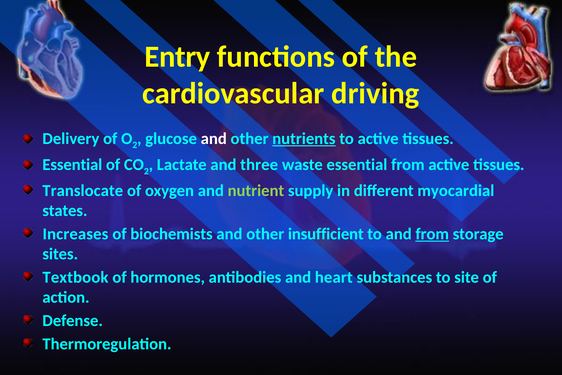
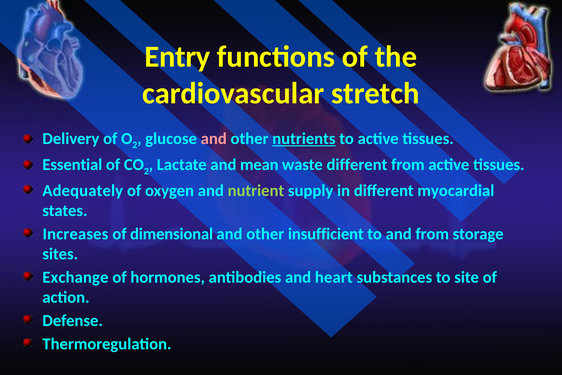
driving: driving -> stretch
and at (214, 138) colour: white -> pink
three: three -> mean
waste essential: essential -> different
Translocate: Translocate -> Adequately
biochemists: biochemists -> dimensional
from at (432, 234) underline: present -> none
Textbook: Textbook -> Exchange
